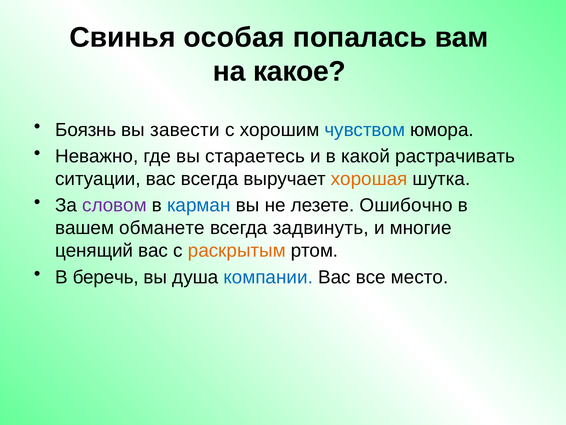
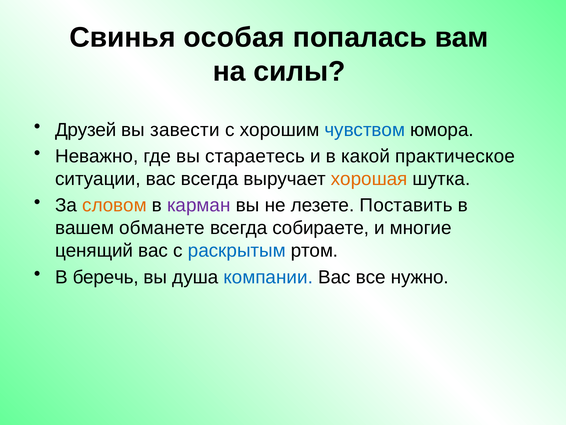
какое: какое -> силы
Боязнь: Боязнь -> Друзей
растрачивать: растрачивать -> практическое
словом colour: purple -> orange
карман colour: blue -> purple
Ошибочно: Ошибочно -> Поставить
задвинуть: задвинуть -> собираете
раскрытым colour: orange -> blue
место: место -> нужно
